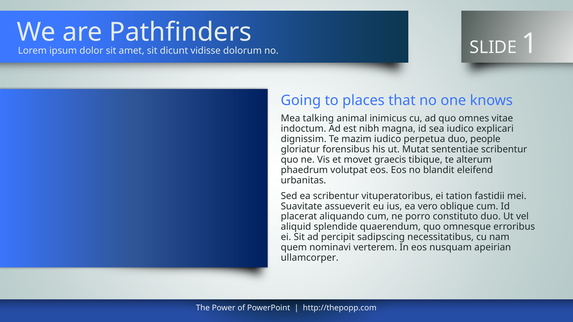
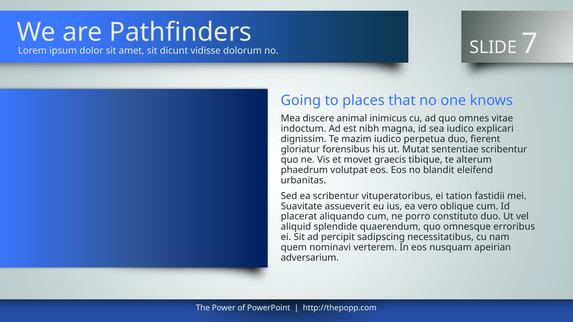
1: 1 -> 7
talking: talking -> discere
people: people -> fierent
ullamcorper: ullamcorper -> adversarium
